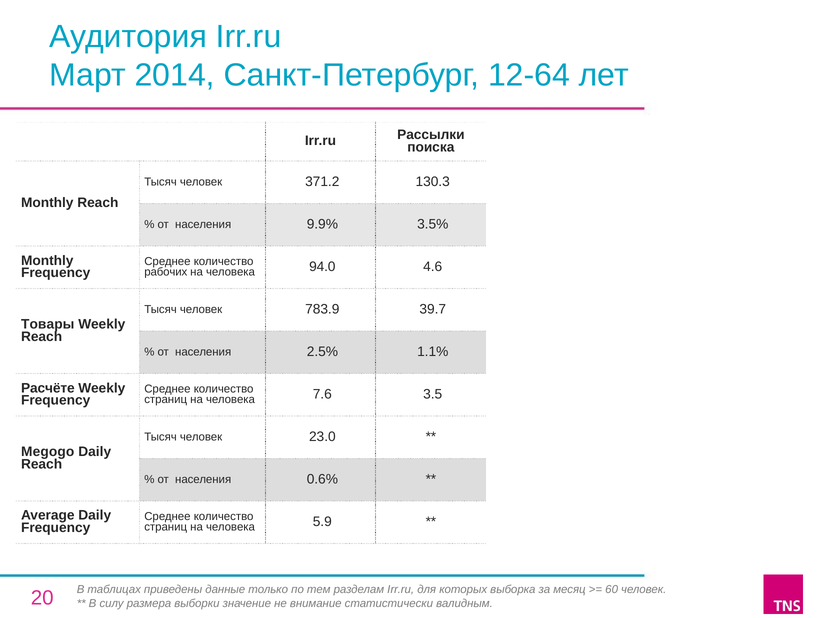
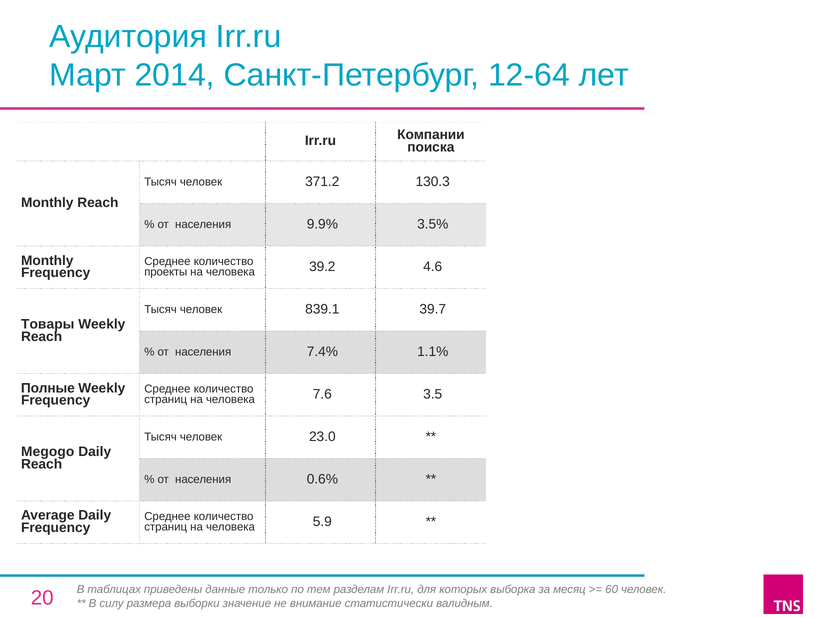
Рассылки: Рассылки -> Компании
рабочих: рабочих -> проекты
94.0: 94.0 -> 39.2
783.9: 783.9 -> 839.1
2.5%: 2.5% -> 7.4%
Расчёте: Расчёте -> Полные
